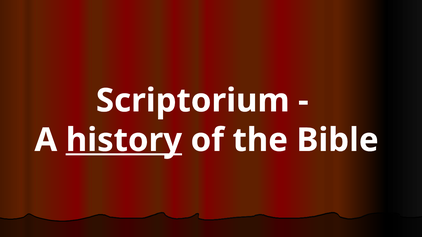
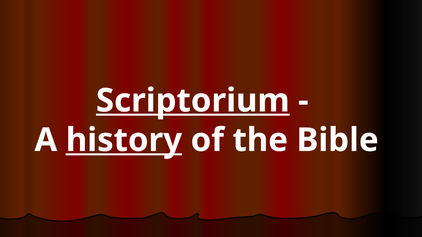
Scriptorium underline: none -> present
